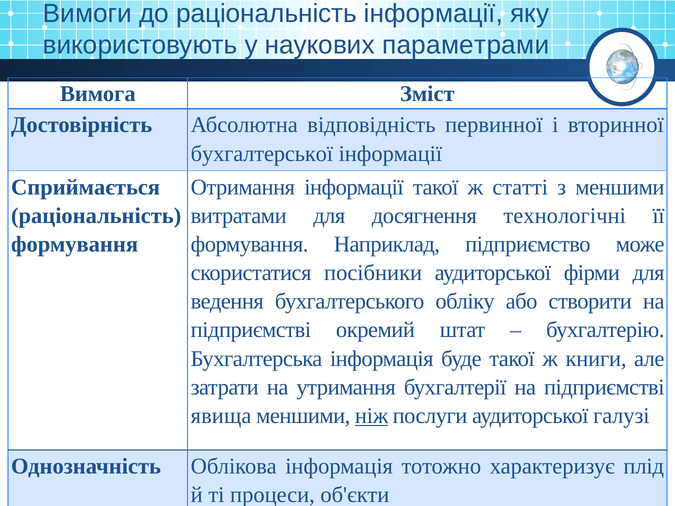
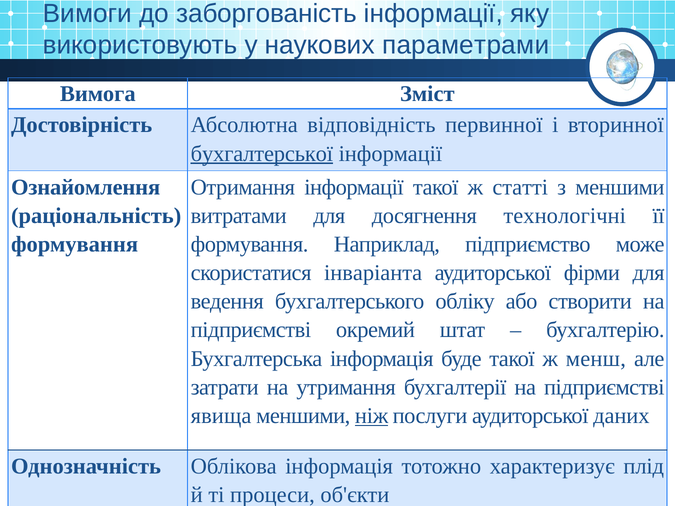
до раціональність: раціональність -> заборгованість
бухгалтерської underline: none -> present
Сприймається: Сприймається -> Ознайомлення
посібники: посібники -> інваріанта
книги: книги -> менш
галузі: галузі -> даних
